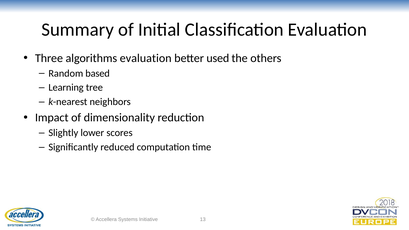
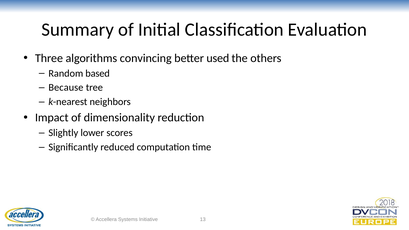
algorithms evaluation: evaluation -> convincing
Learning: Learning -> Because
